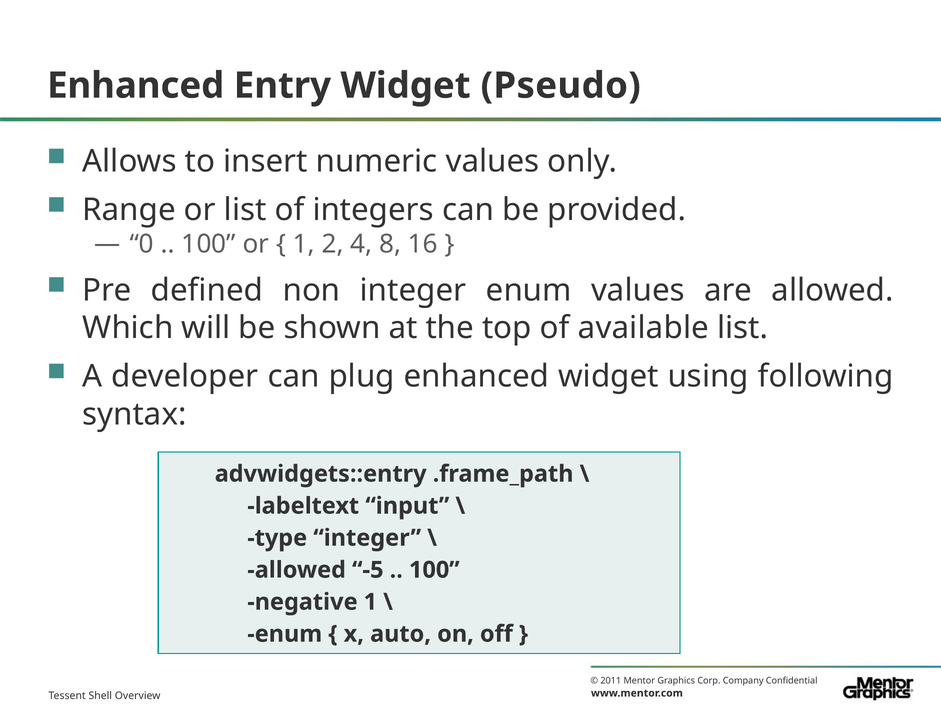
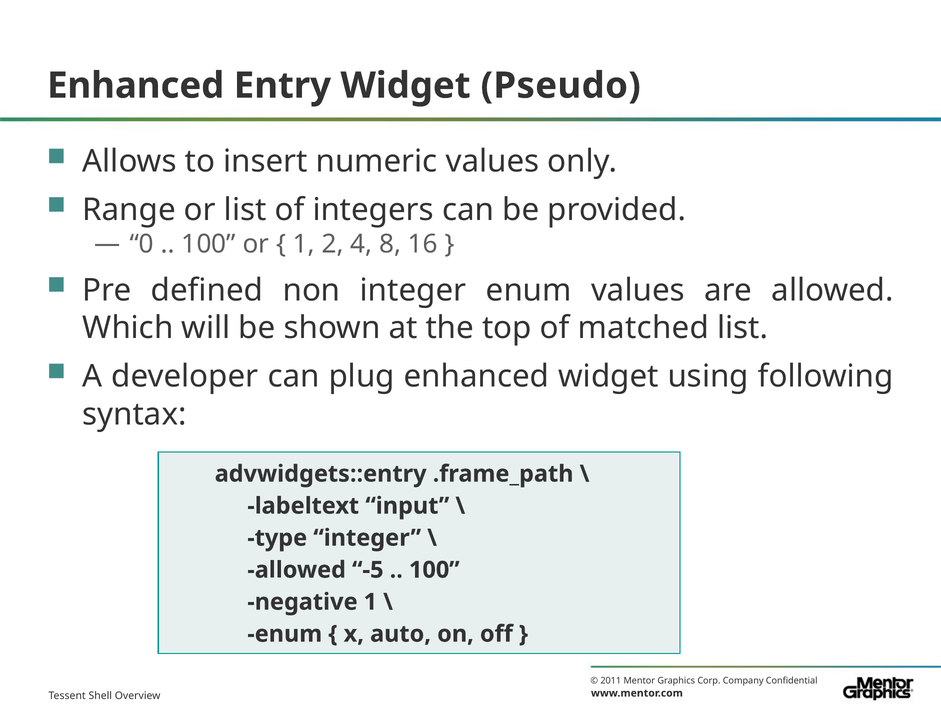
available: available -> matched
